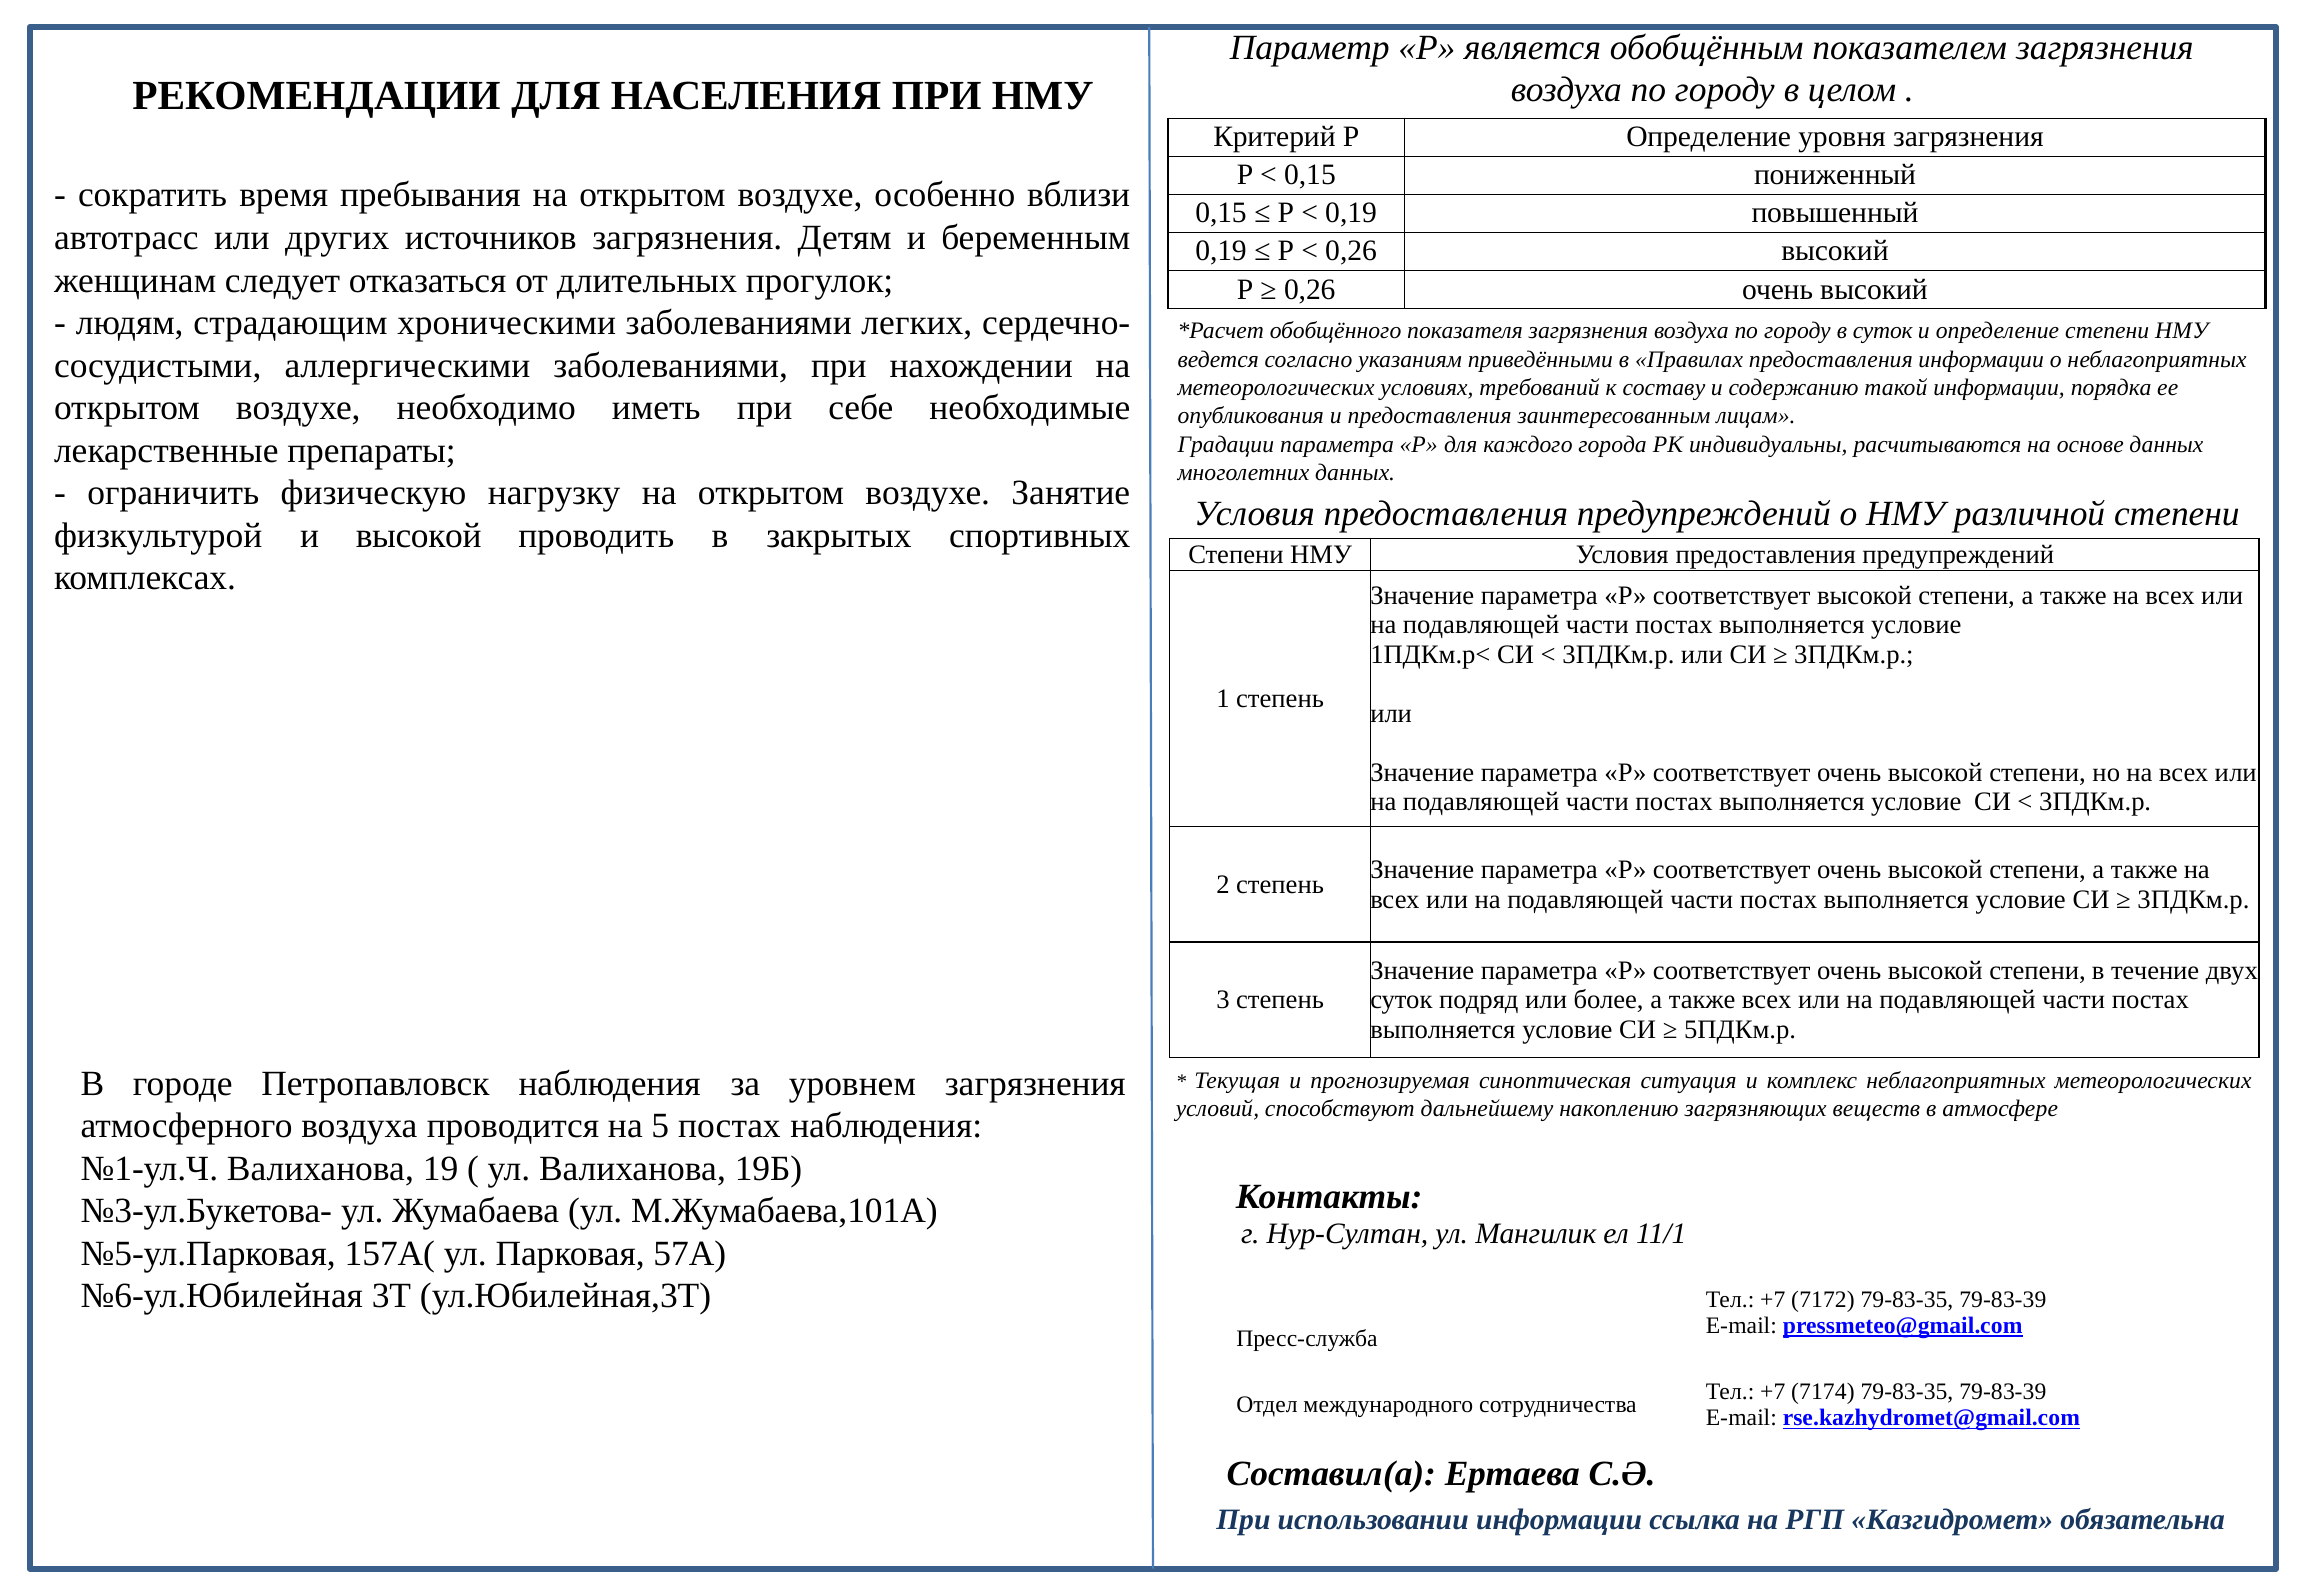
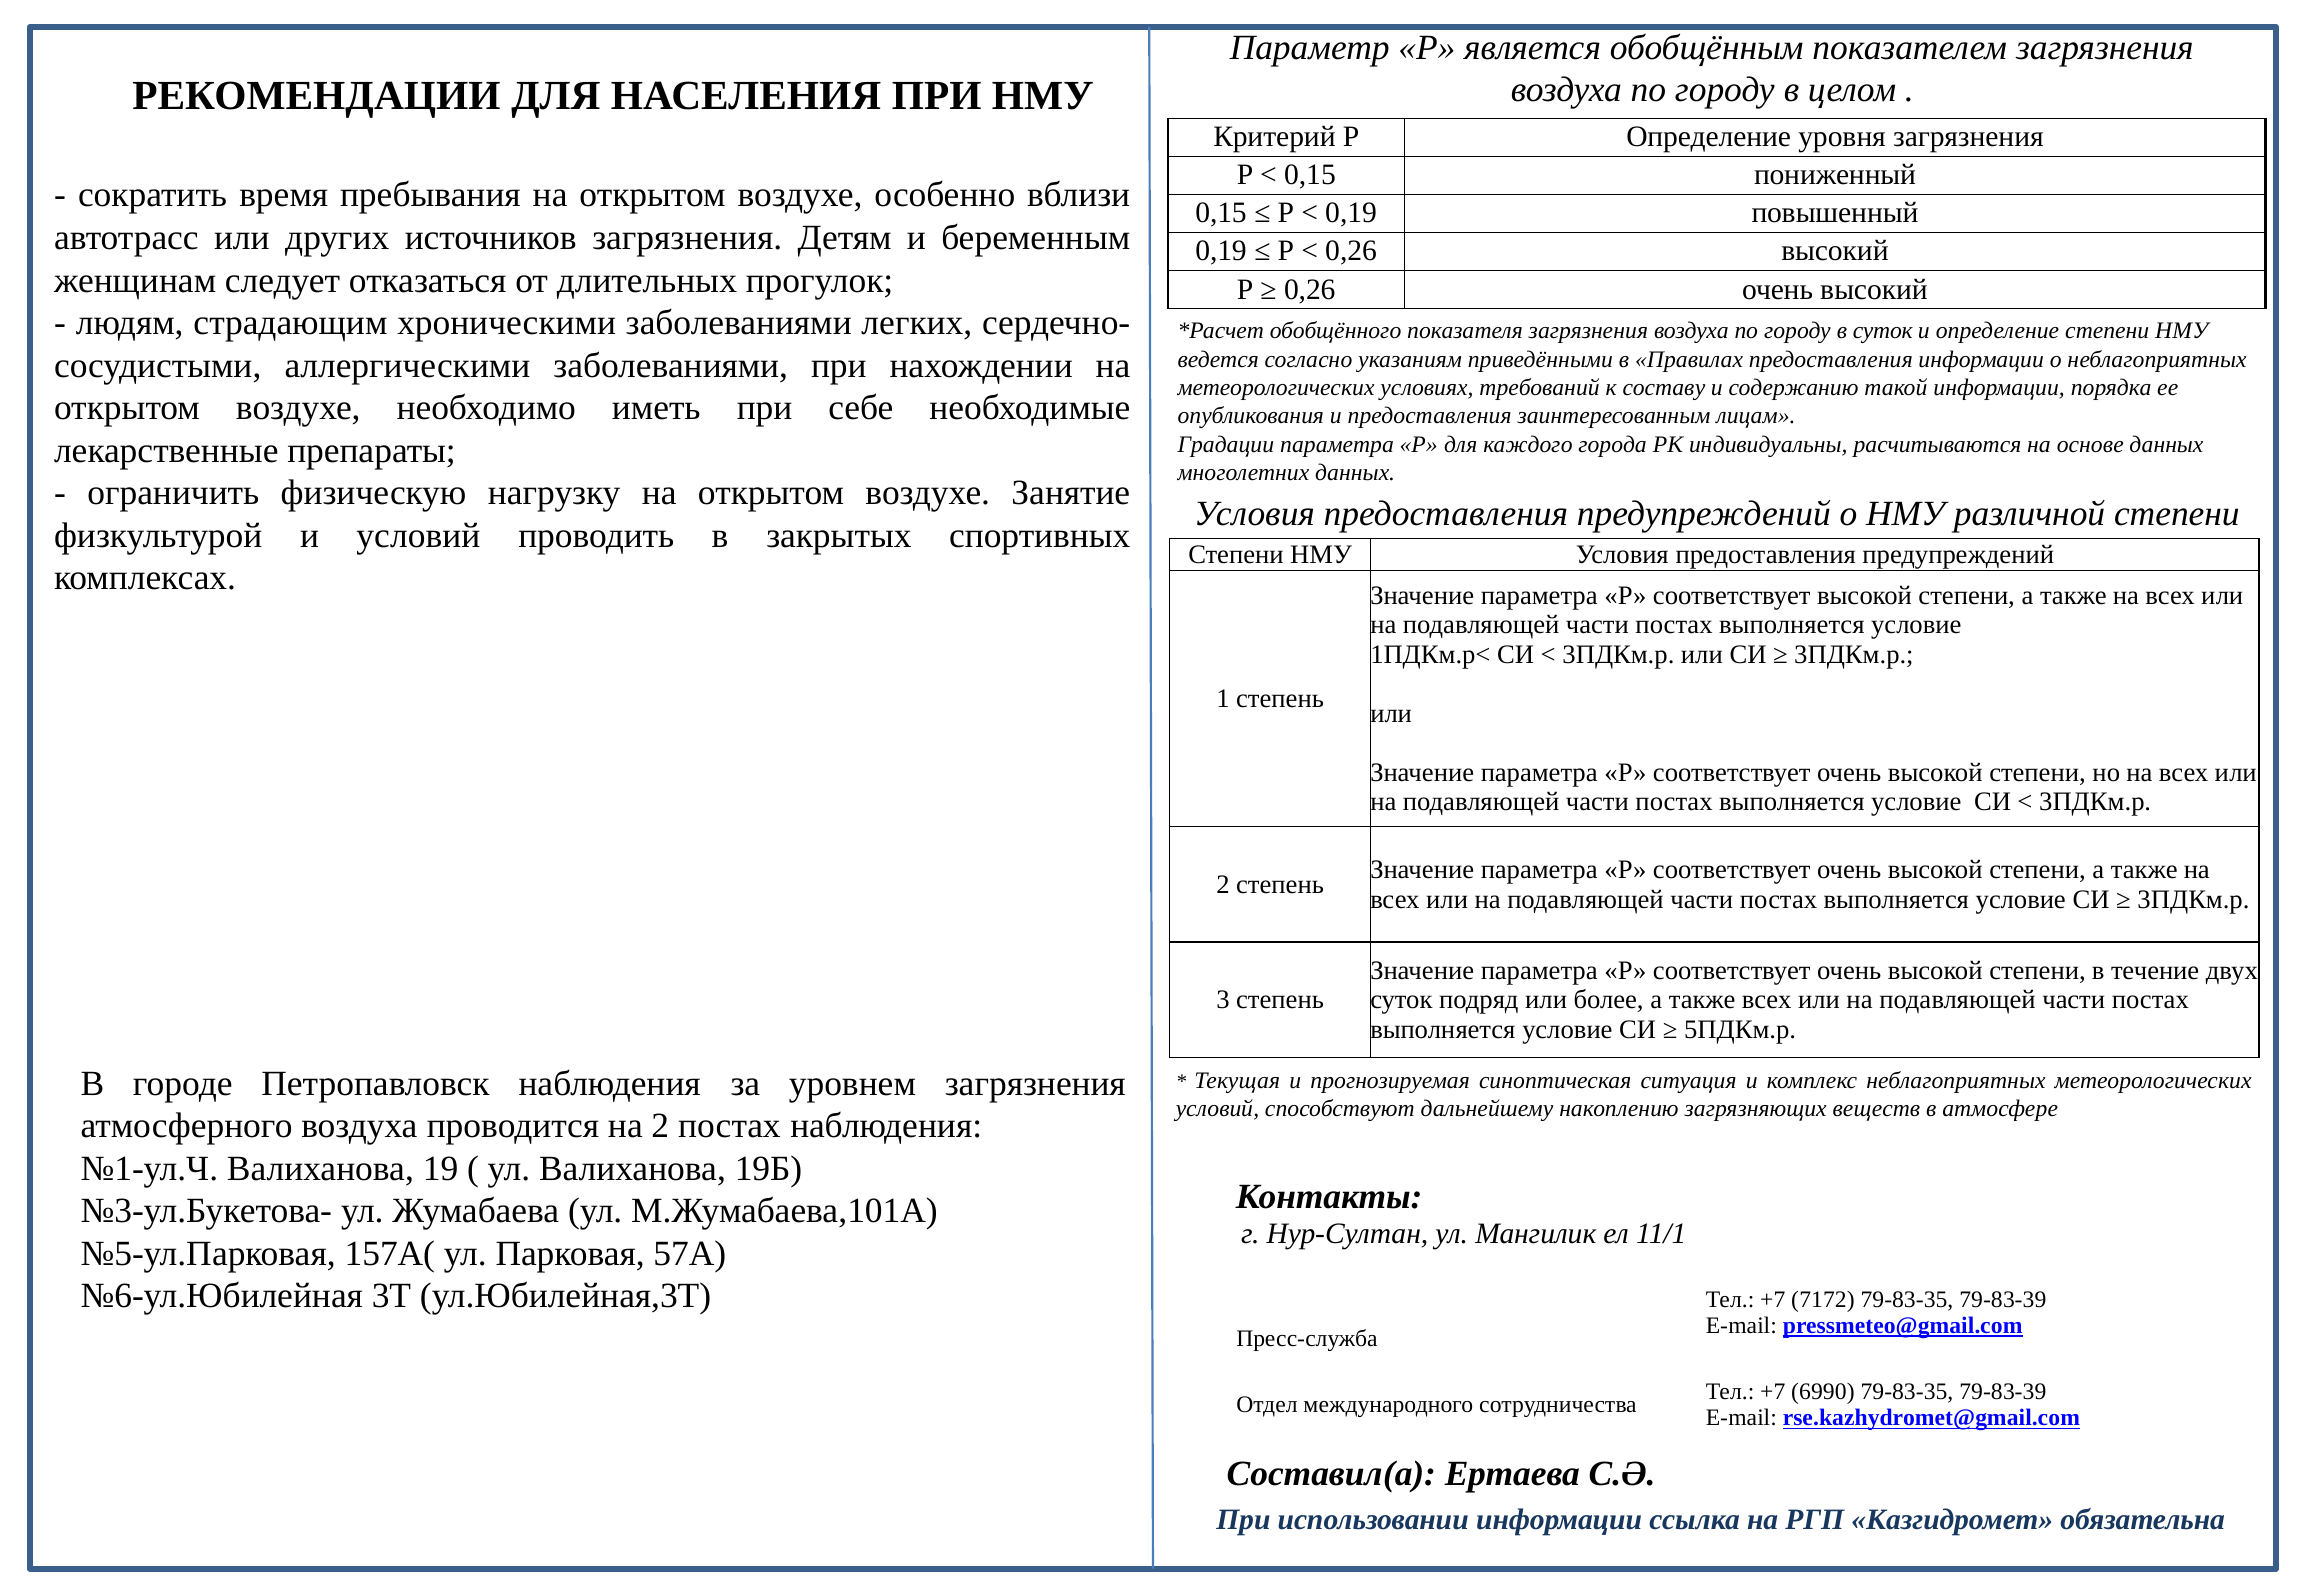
и высокой: высокой -> условий
на 5: 5 -> 2
7174: 7174 -> 6990
